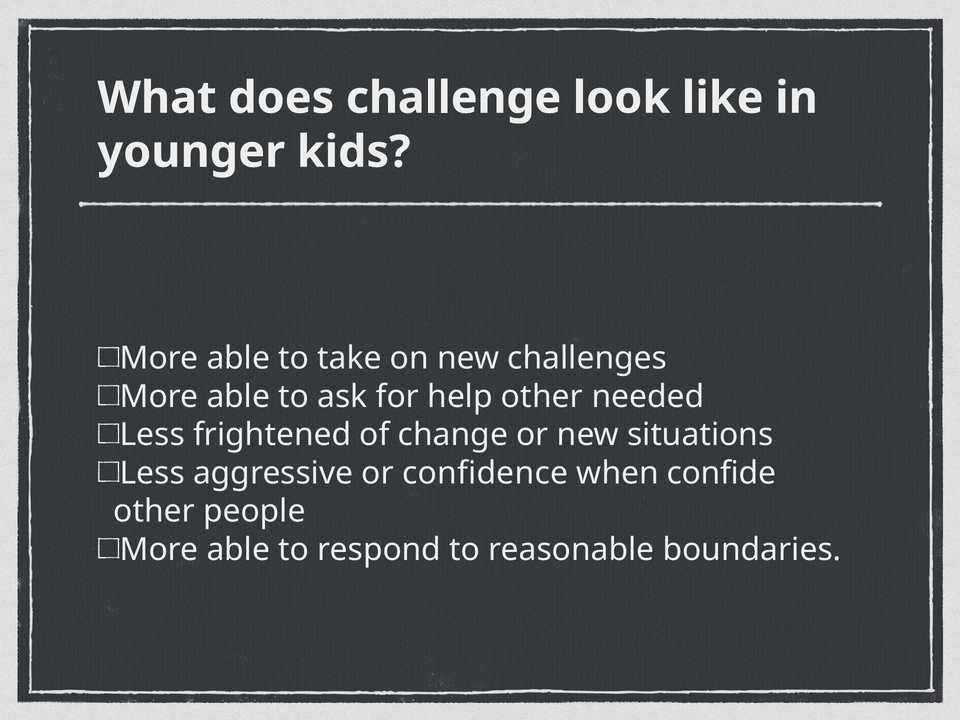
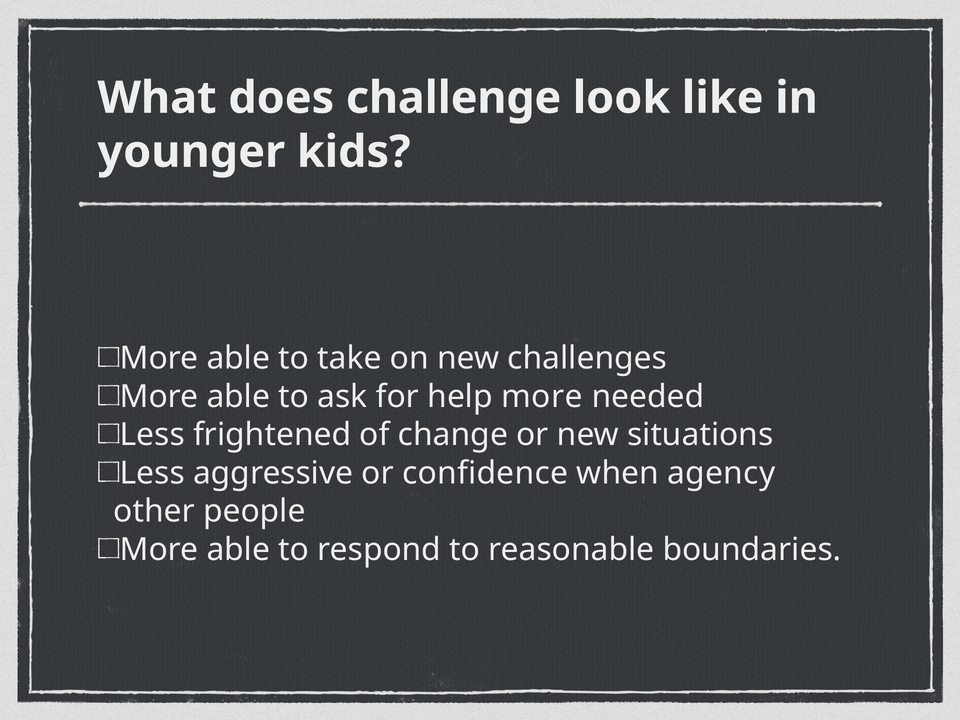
help other: other -> more
confide: confide -> agency
